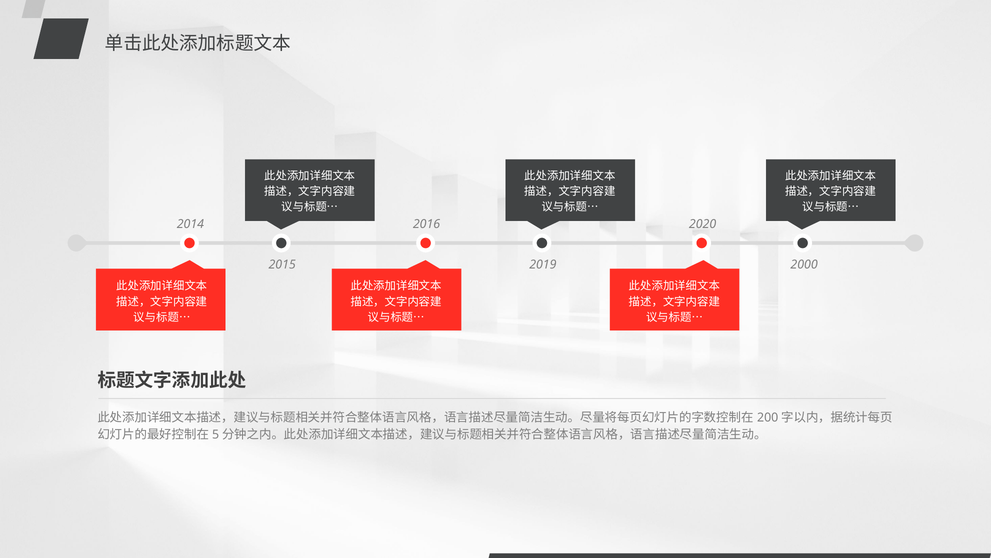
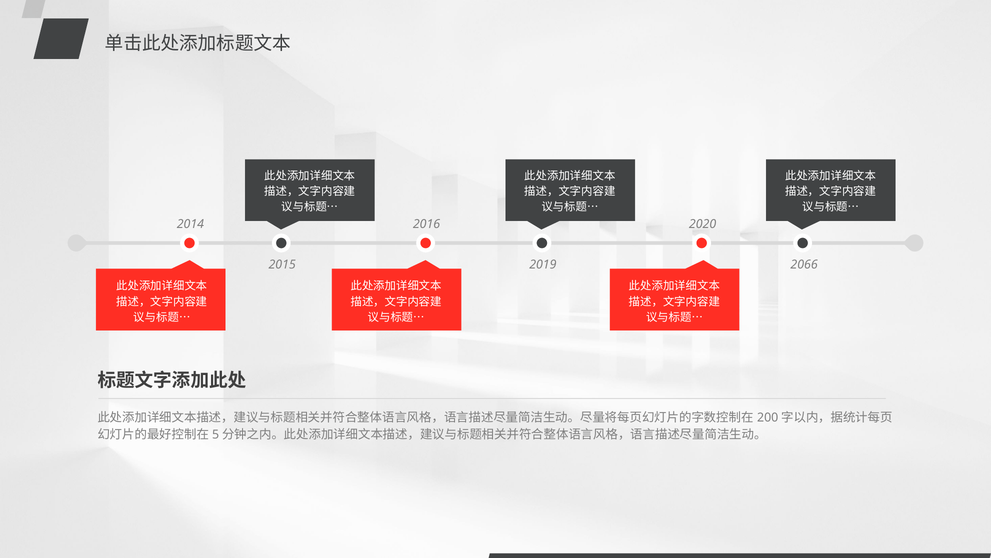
2000: 2000 -> 2066
